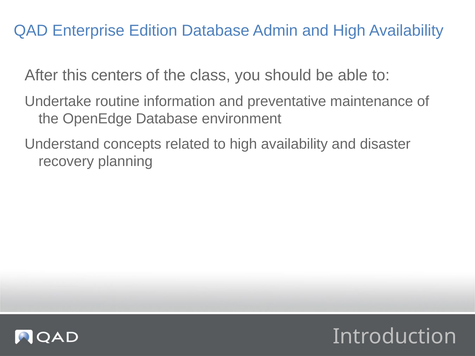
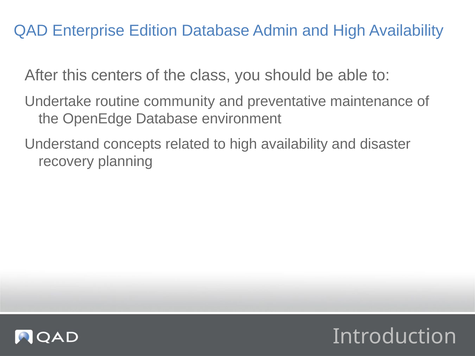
information: information -> community
